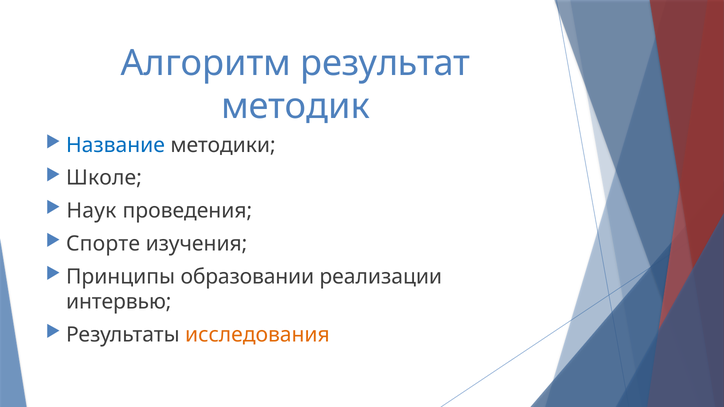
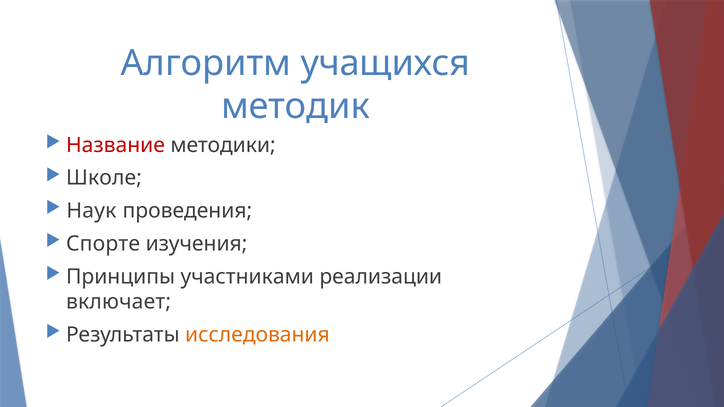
результат: результат -> учащихся
Название colour: blue -> red
образовании: образовании -> участниками
интервью: интервью -> включает
